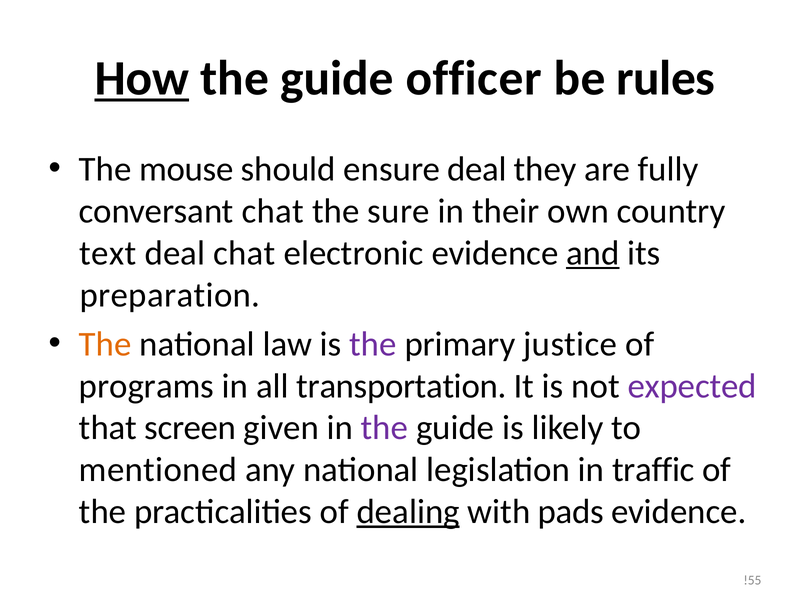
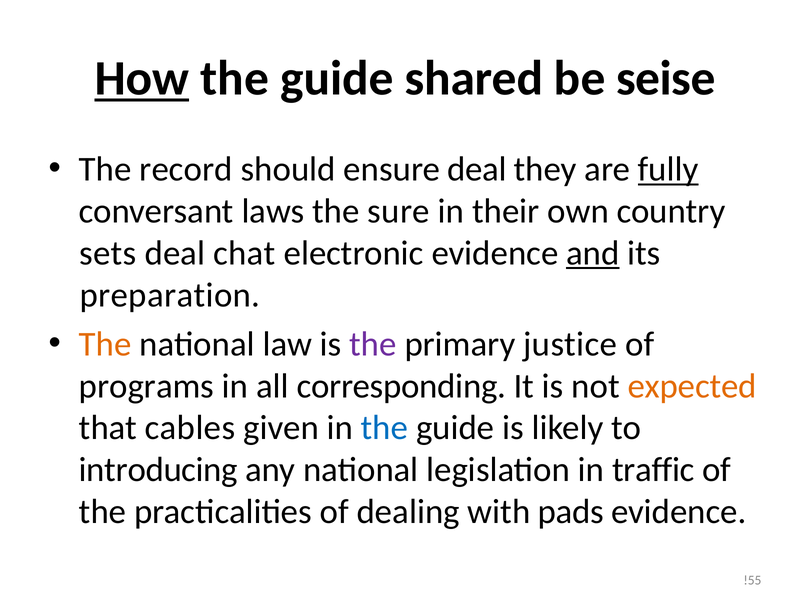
officer: officer -> shared
rules: rules -> seise
mouse: mouse -> record
fully underline: none -> present
conversant chat: chat -> laws
text: text -> sets
transportation: transportation -> corresponding
expected colour: purple -> orange
screen: screen -> cables
the at (384, 428) colour: purple -> blue
mentioned: mentioned -> introducing
dealing underline: present -> none
